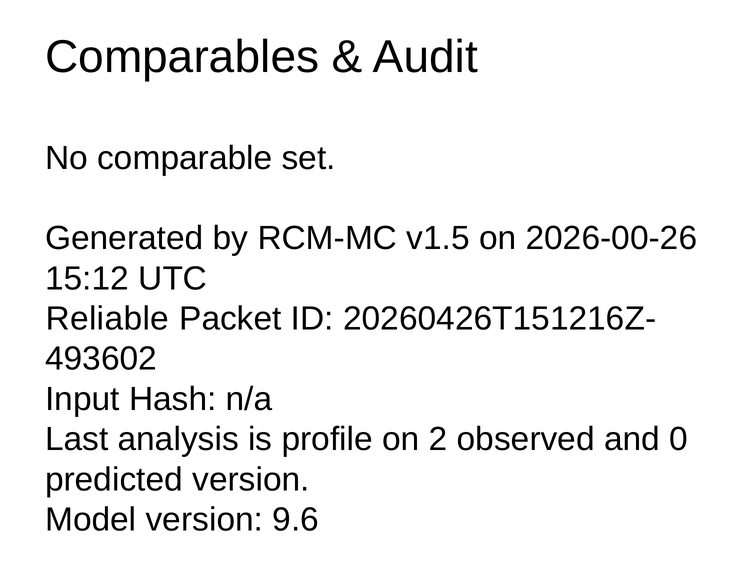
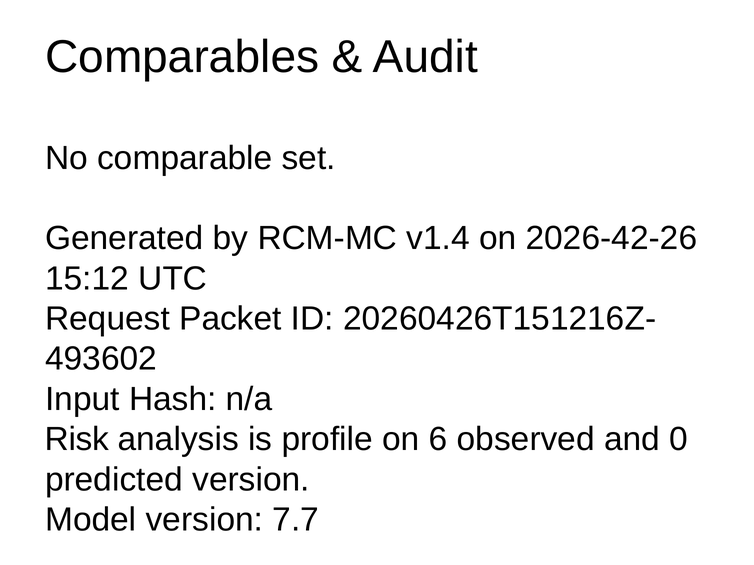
v1.5: v1.5 -> v1.4
2026-00-26: 2026-00-26 -> 2026-42-26
Reliable: Reliable -> Request
Last: Last -> Risk
2: 2 -> 6
9.6: 9.6 -> 7.7
